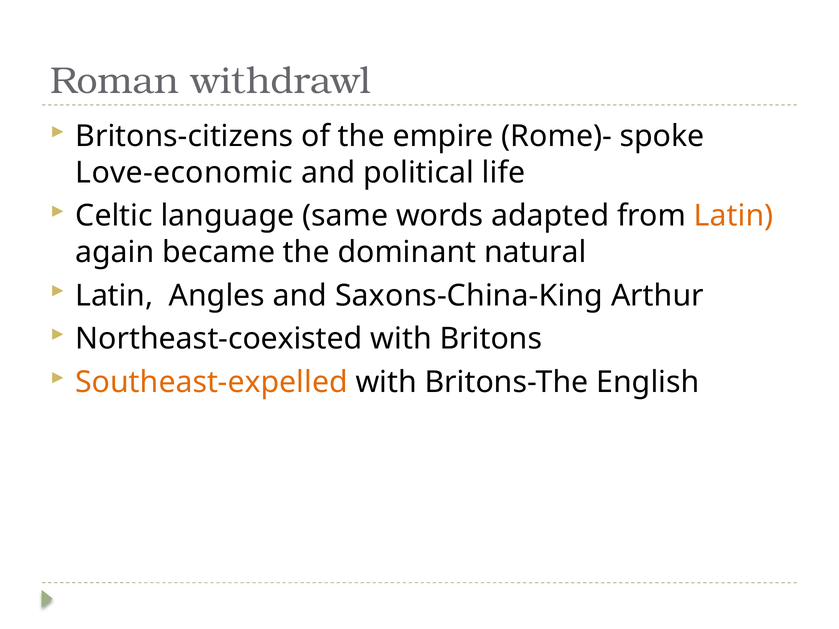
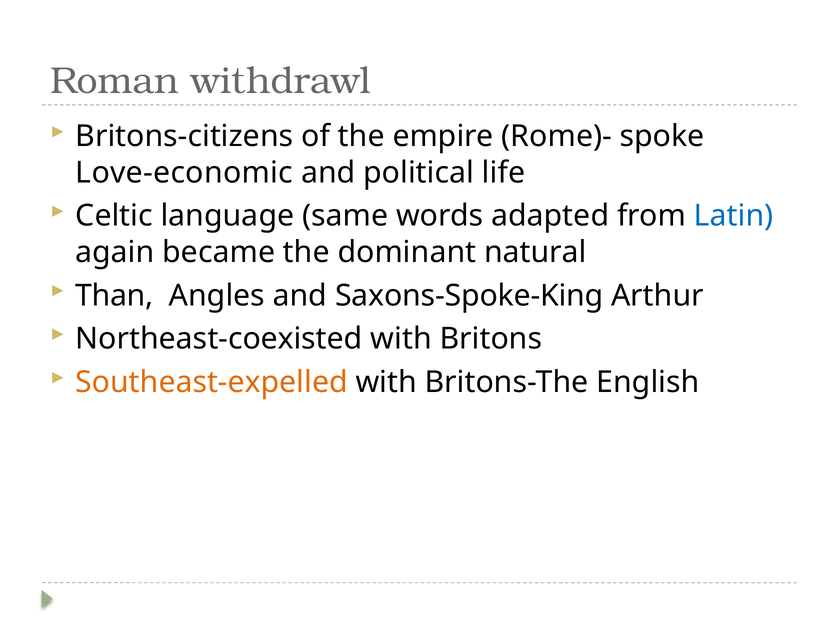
Latin at (734, 216) colour: orange -> blue
Latin at (114, 296): Latin -> Than
Saxons-China-King: Saxons-China-King -> Saxons-Spoke-King
